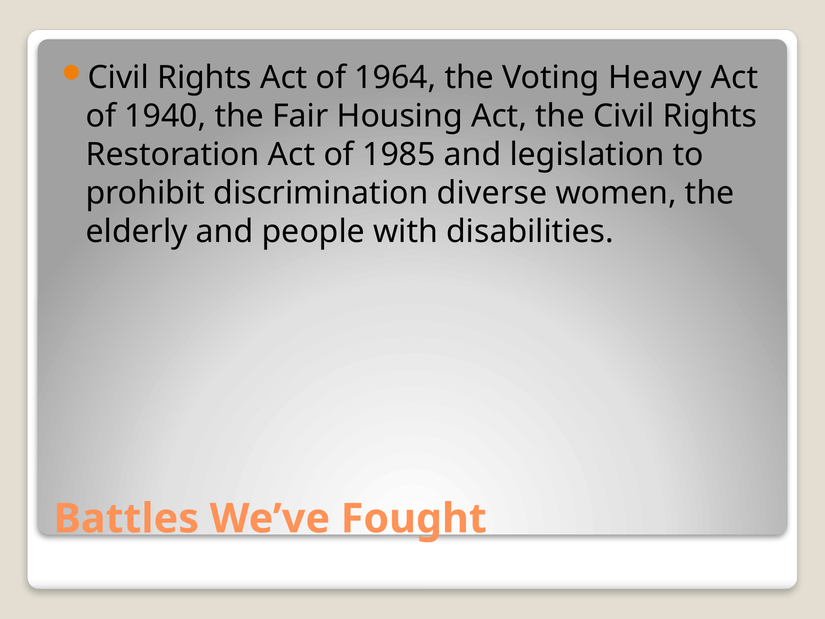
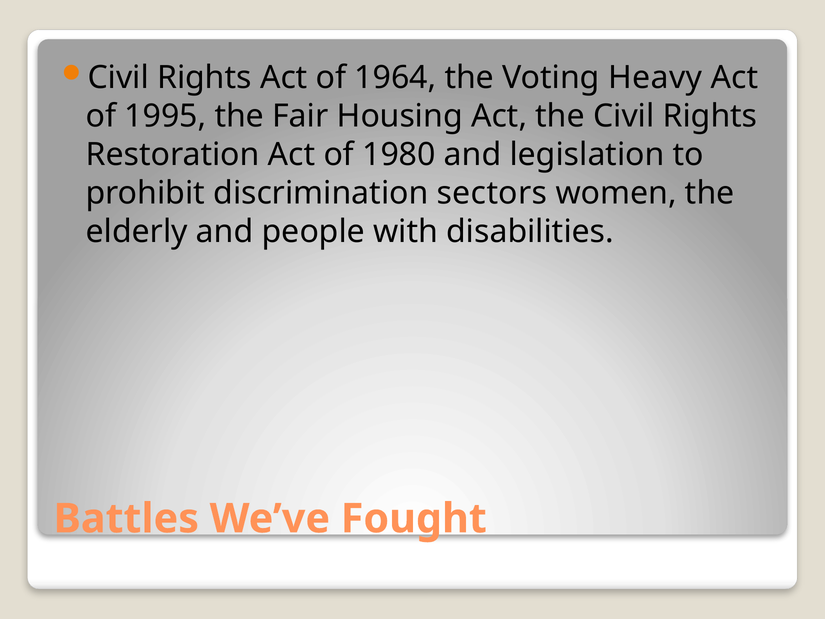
1940: 1940 -> 1995
1985: 1985 -> 1980
diverse: diverse -> sectors
